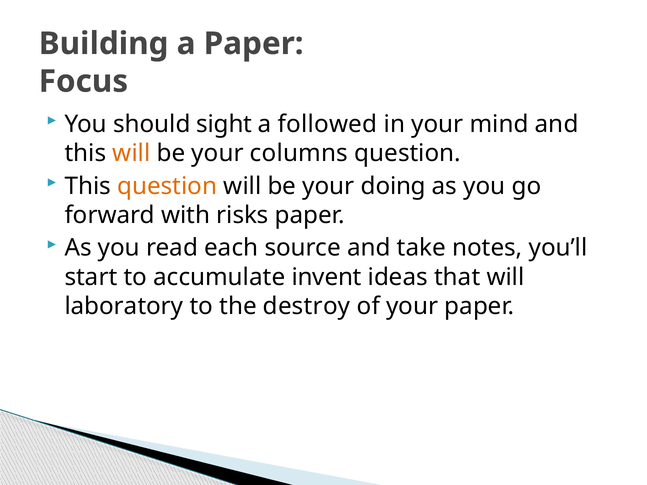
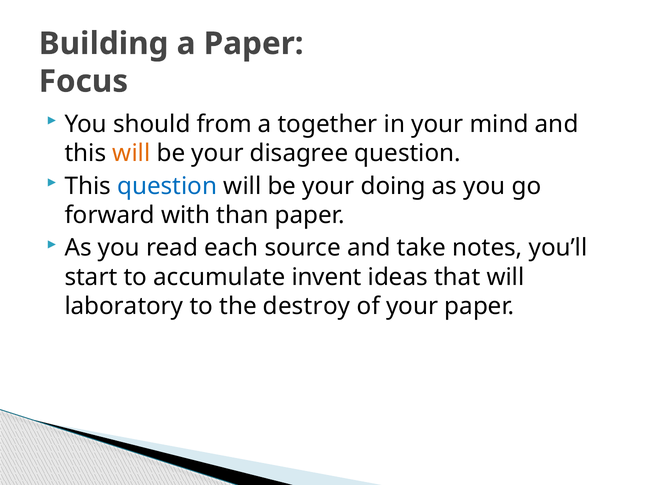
sight: sight -> from
followed: followed -> together
columns: columns -> disagree
question at (167, 186) colour: orange -> blue
risks: risks -> than
